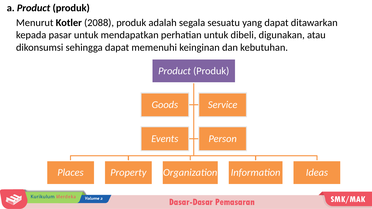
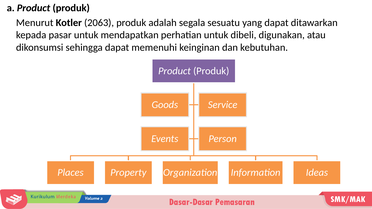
2088: 2088 -> 2063
